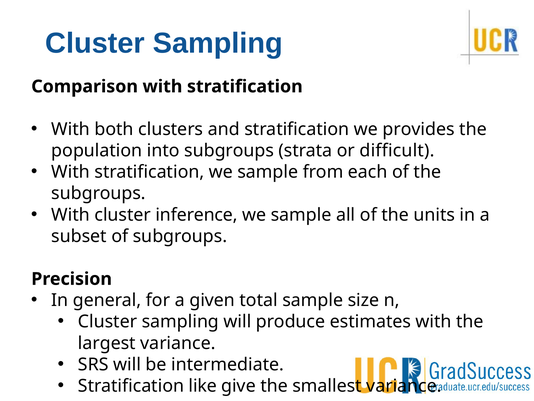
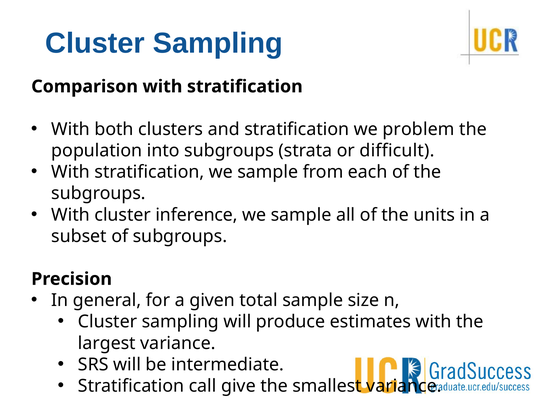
provides: provides -> problem
like: like -> call
